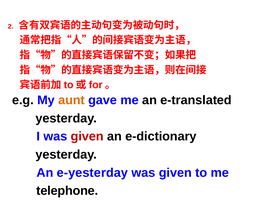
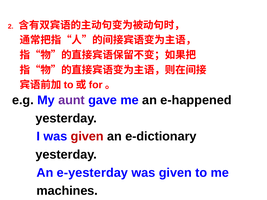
aunt colour: orange -> purple
e-translated: e-translated -> e-happened
telephone: telephone -> machines
